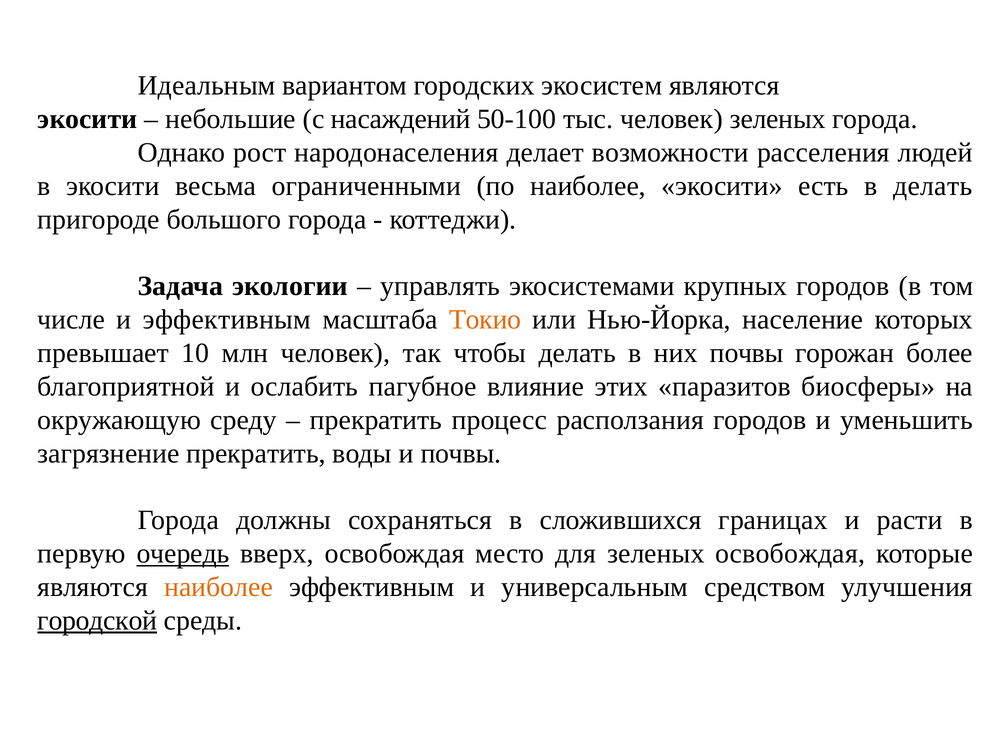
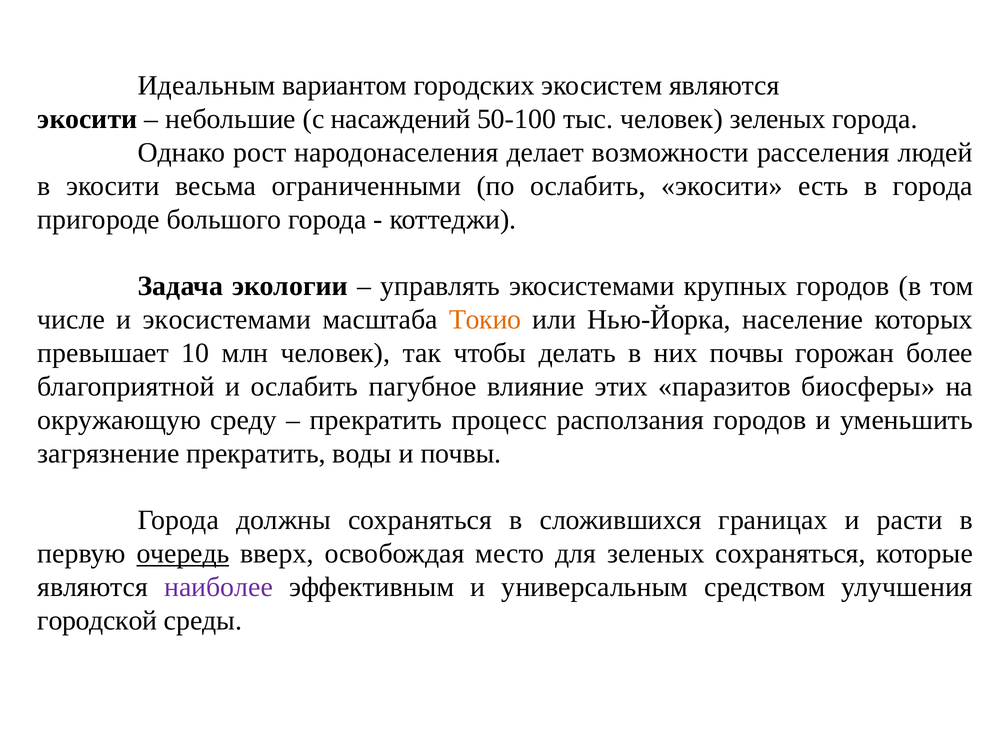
по наиболее: наиболее -> ослабить
в делать: делать -> города
и эффективным: эффективным -> экосистемами
зеленых освобождая: освобождая -> сохраняться
наиболее at (219, 587) colour: orange -> purple
городской underline: present -> none
